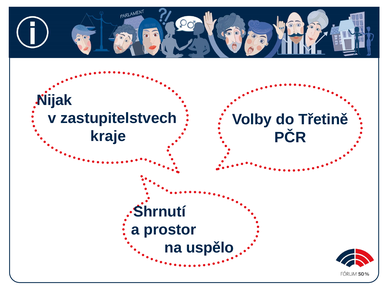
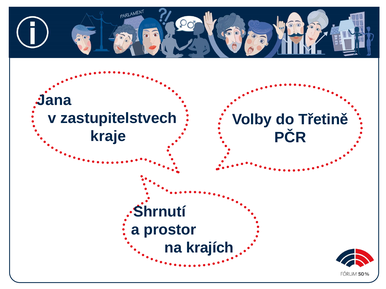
Nijak: Nijak -> Jana
uspělo: uspělo -> krajích
